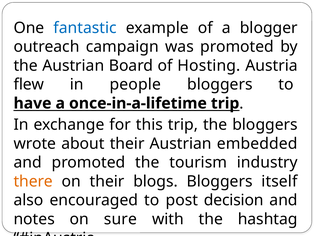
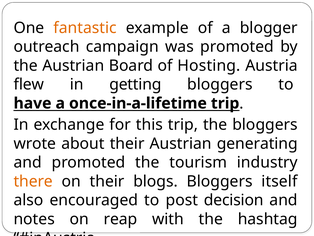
fantastic colour: blue -> orange
people: people -> getting
embedded: embedded -> generating
sure: sure -> reap
